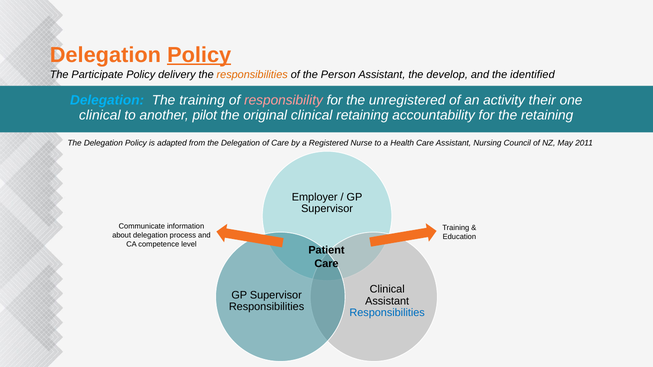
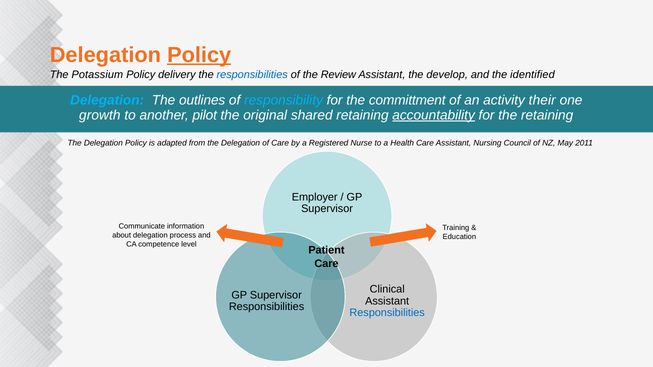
Participate: Participate -> Potassium
responsibilities at (252, 75) colour: orange -> blue
Person: Person -> Review
The training: training -> outlines
responsibility colour: pink -> light blue
unregistered: unregistered -> committment
clinical at (100, 115): clinical -> growth
original clinical: clinical -> shared
accountability underline: none -> present
